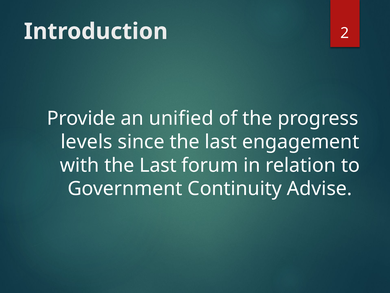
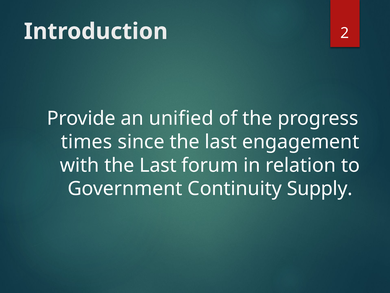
levels: levels -> times
Advise: Advise -> Supply
